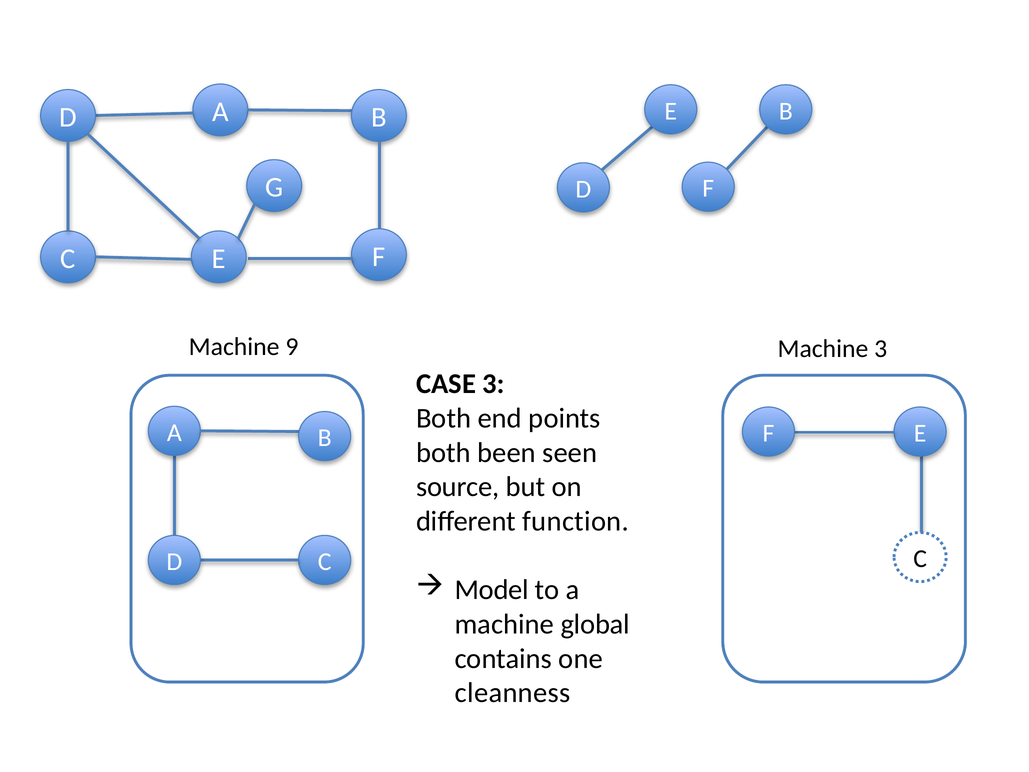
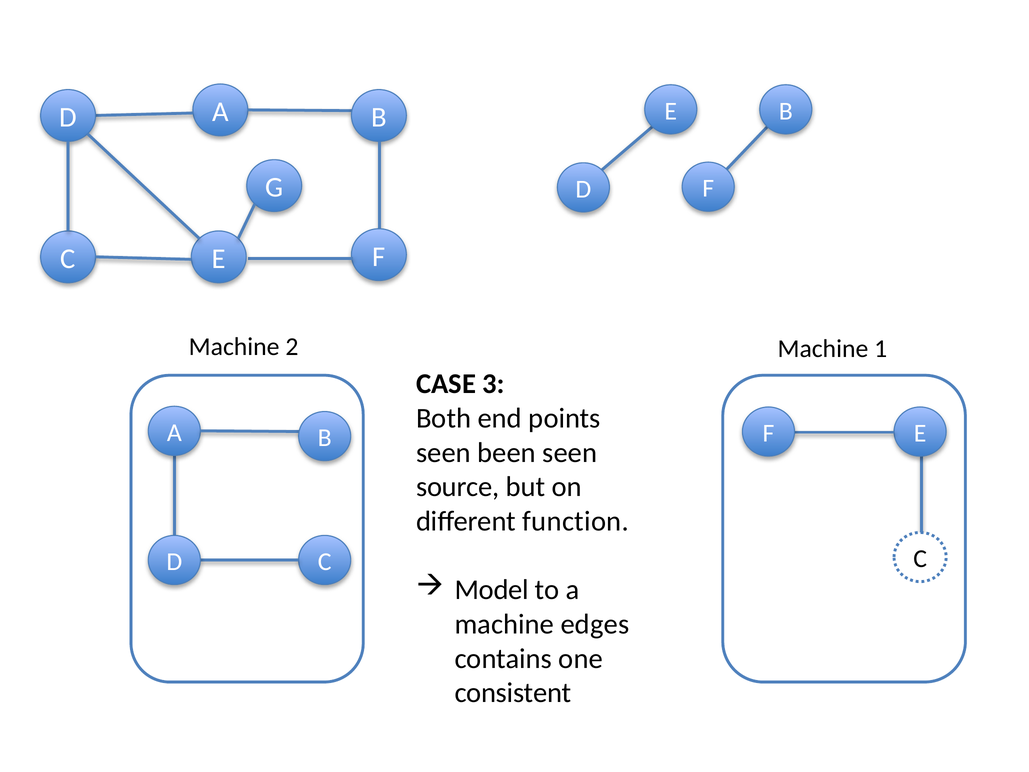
9: 9 -> 2
Machine 3: 3 -> 1
both at (444, 453): both -> seen
global: global -> edges
cleanness: cleanness -> consistent
